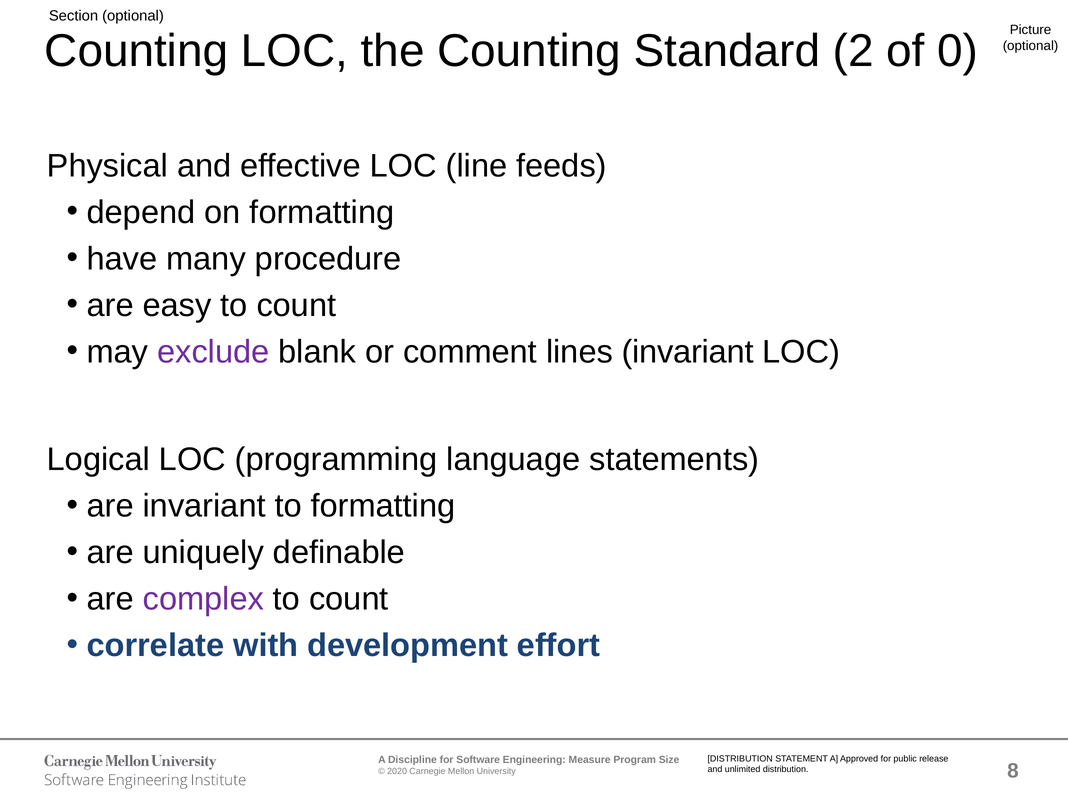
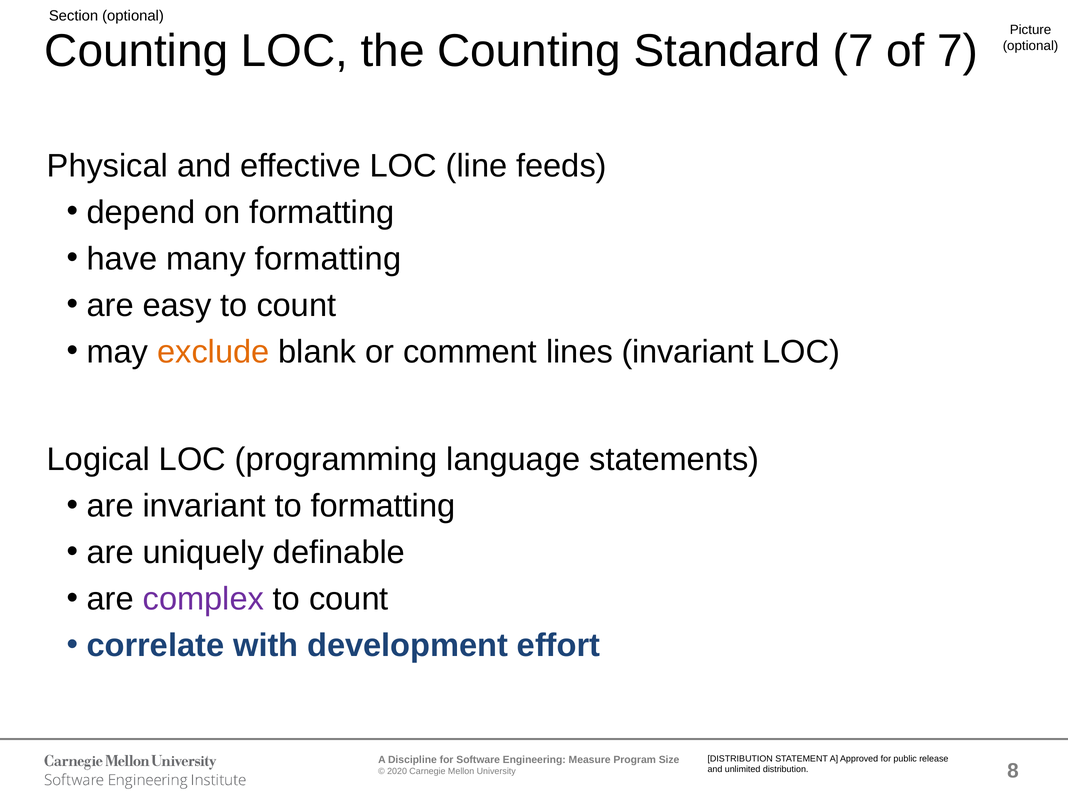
Standard 2: 2 -> 7
of 0: 0 -> 7
many procedure: procedure -> formatting
exclude colour: purple -> orange
